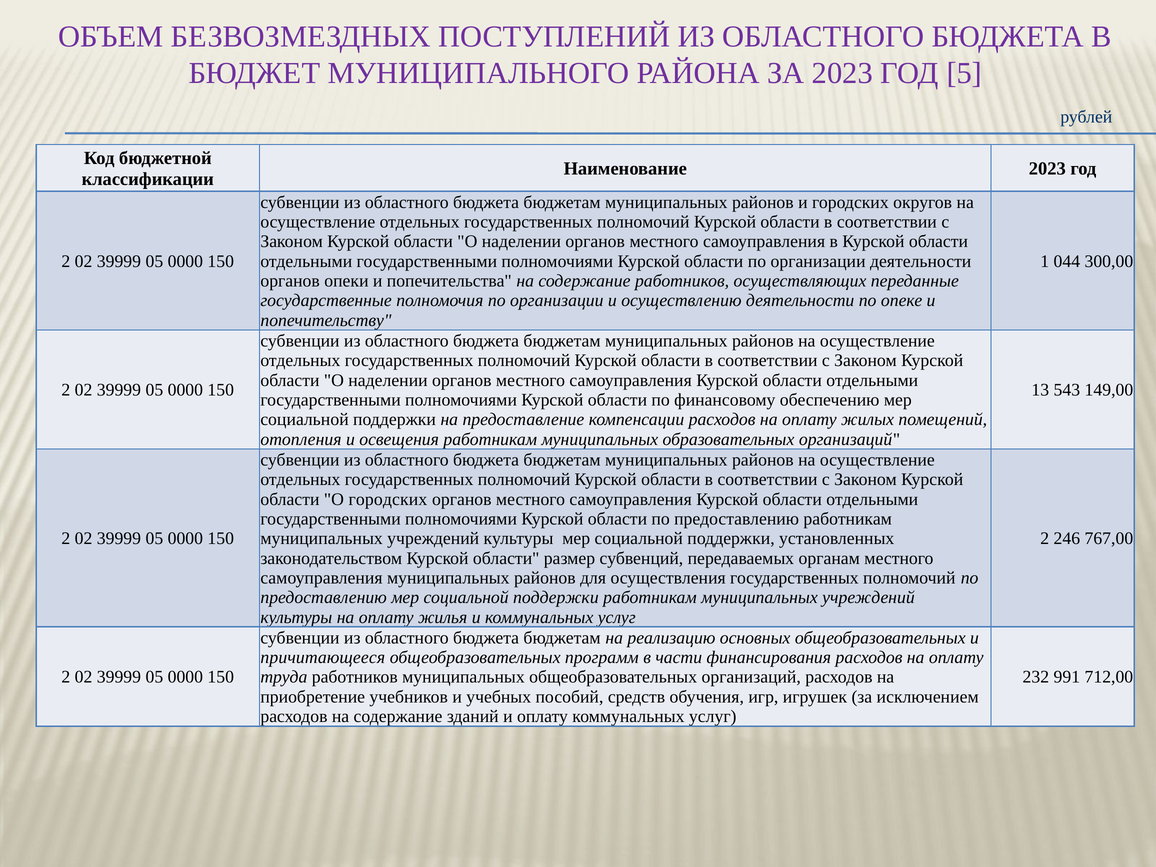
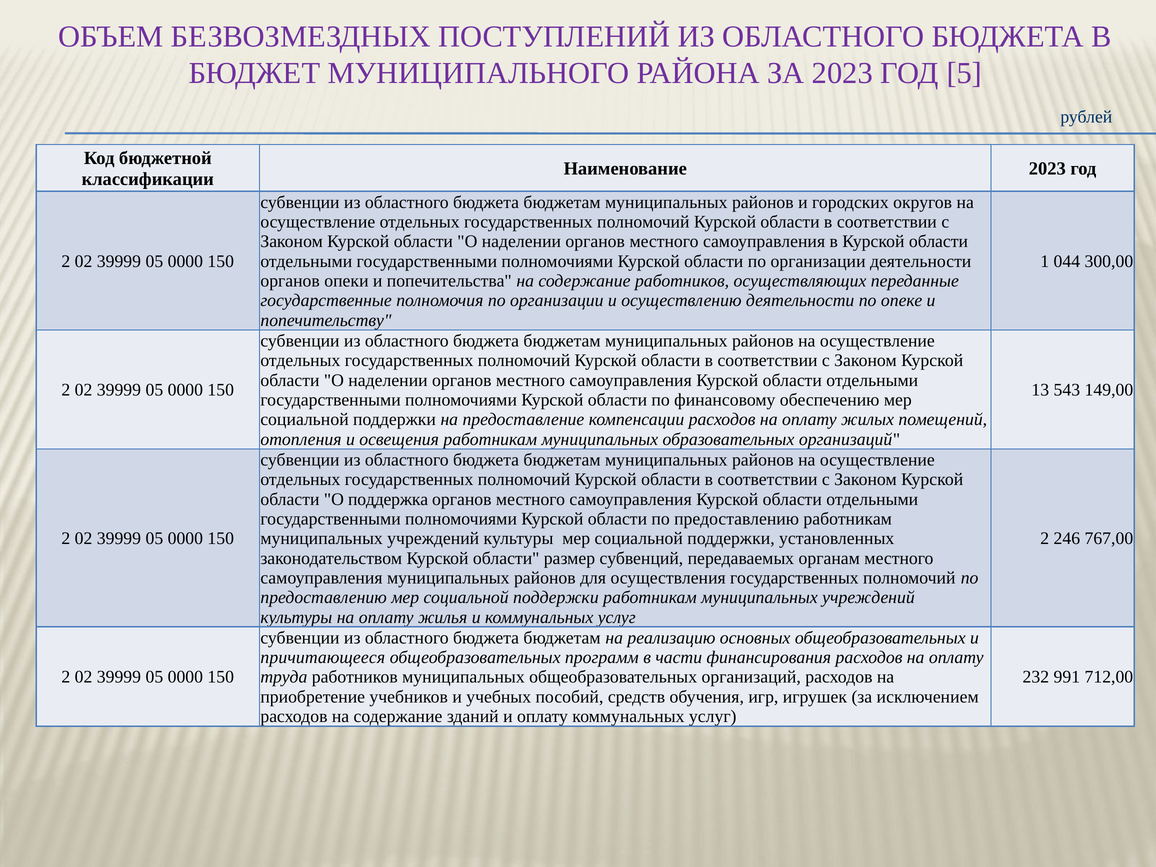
О городских: городских -> поддержка
